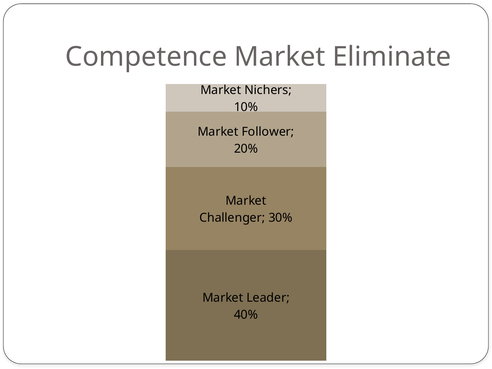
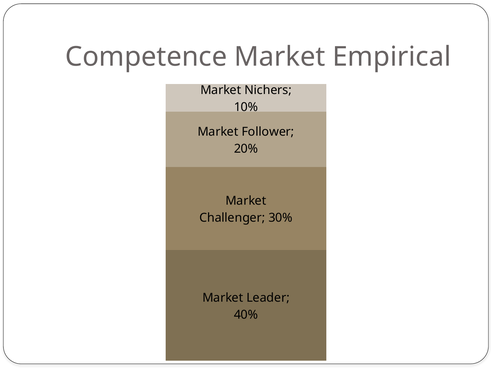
Eliminate: Eliminate -> Empirical
